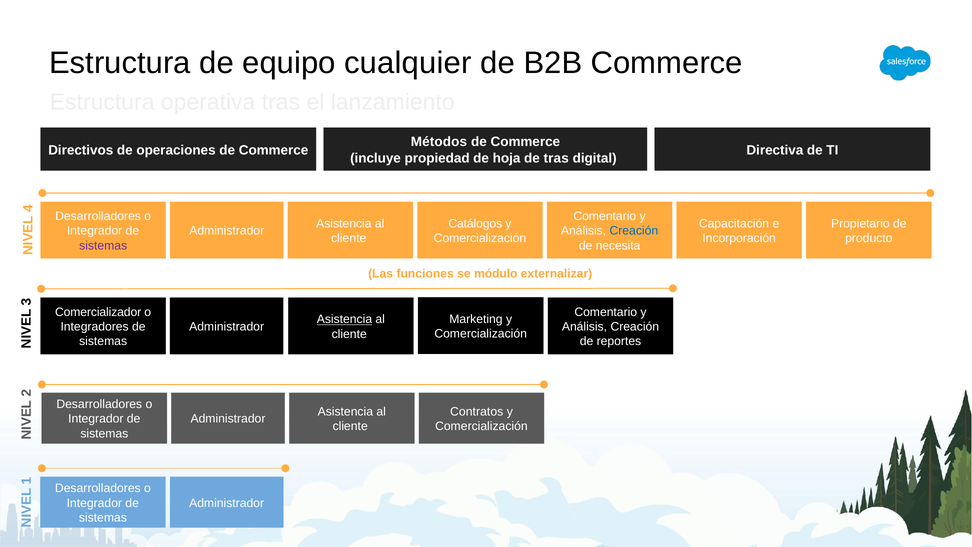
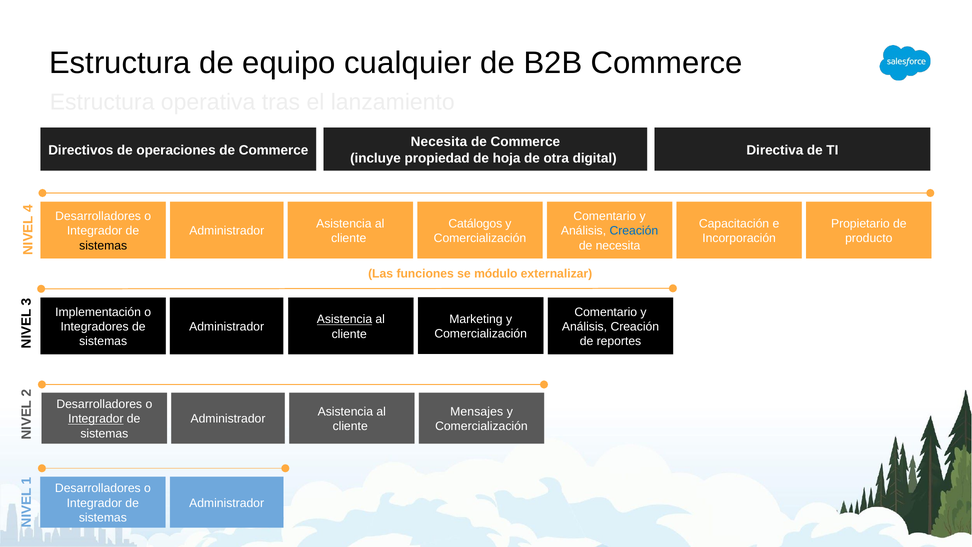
Métodos at (439, 142): Métodos -> Necesita
de tras: tras -> otra
sistemas at (103, 245) colour: purple -> black
Comercializador: Comercializador -> Implementación
Contratos: Contratos -> Mensajes
Integrador at (96, 419) underline: none -> present
